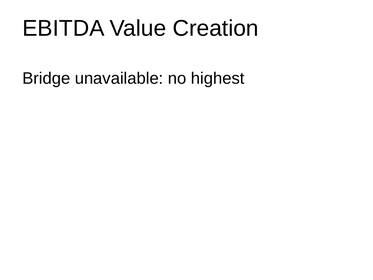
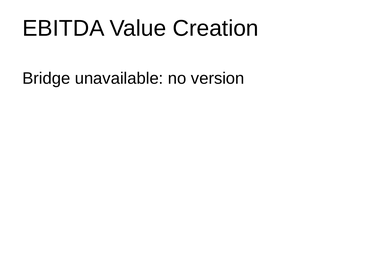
highest: highest -> version
